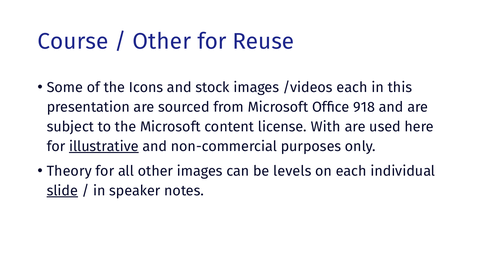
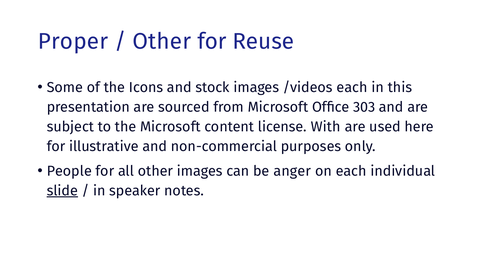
Course: Course -> Proper
918: 918 -> 303
illustrative underline: present -> none
Theory: Theory -> People
levels: levels -> anger
